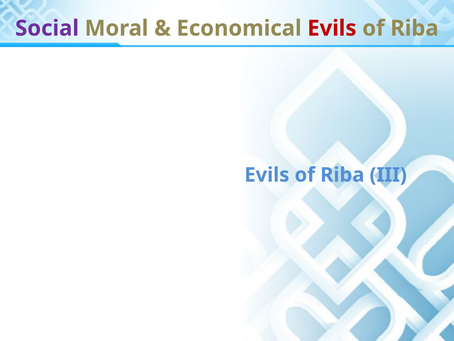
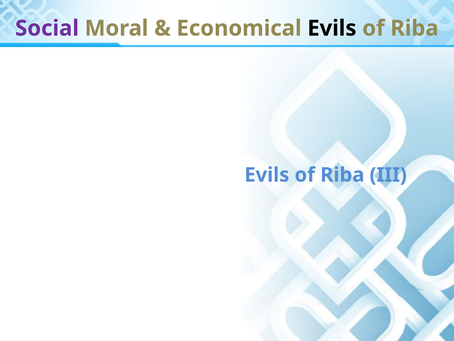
Evils at (332, 28) colour: red -> black
